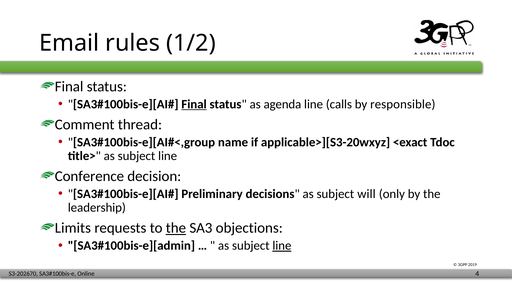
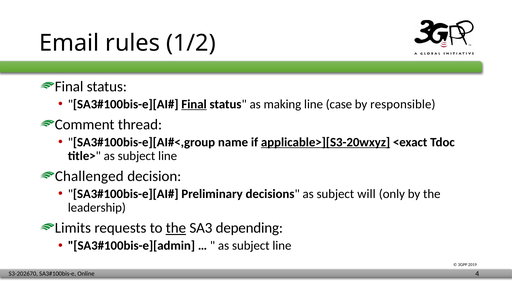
agenda: agenda -> making
calls: calls -> case
applicable>][S3-20wxyz underline: none -> present
Conference: Conference -> Challenged
objections: objections -> depending
line at (282, 246) underline: present -> none
